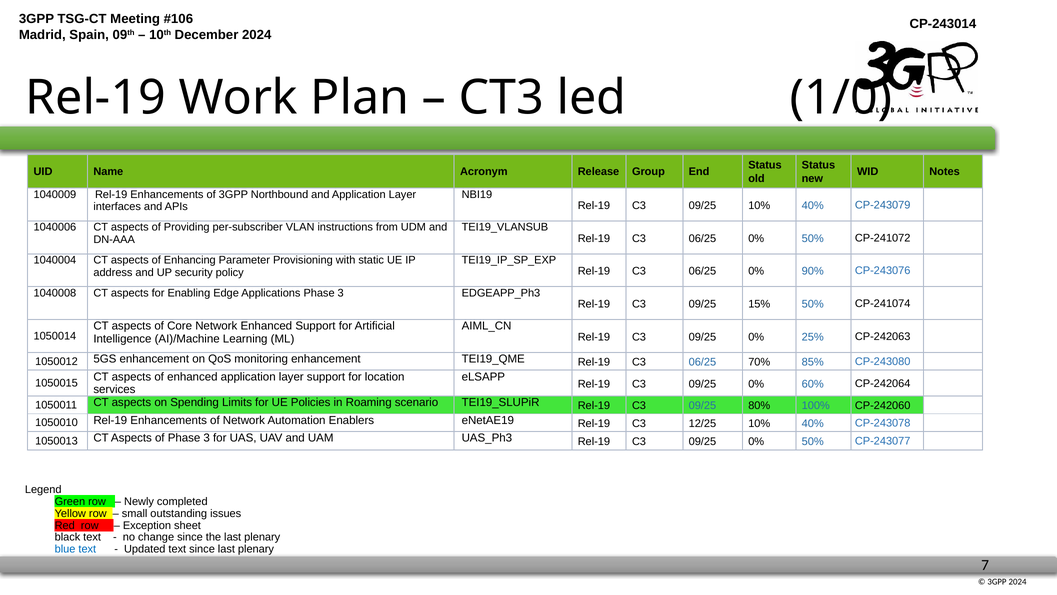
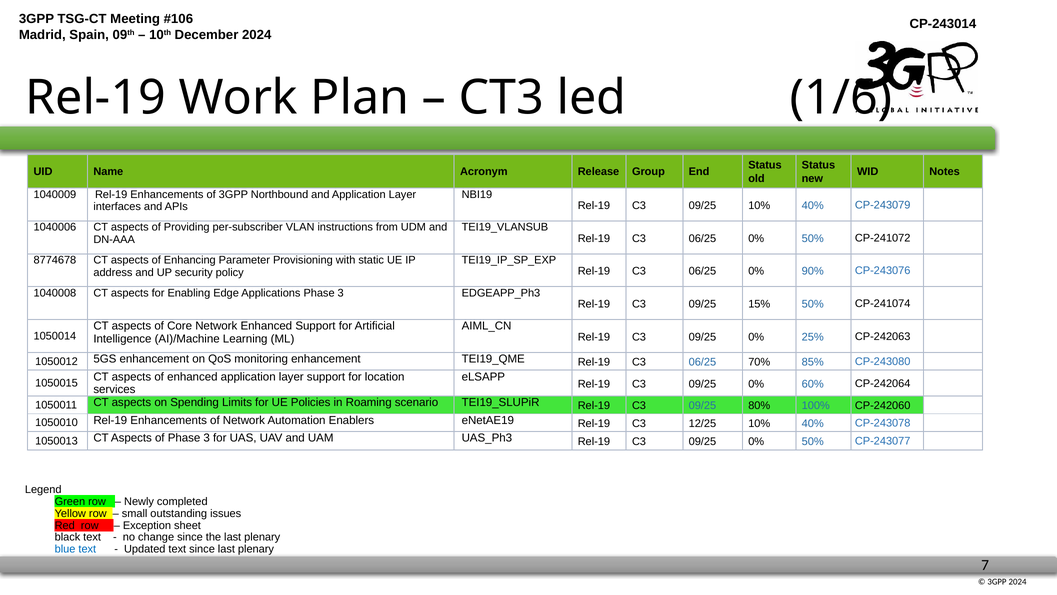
1/0: 1/0 -> 1/6
1040004: 1040004 -> 8774678
